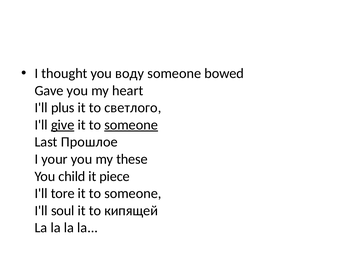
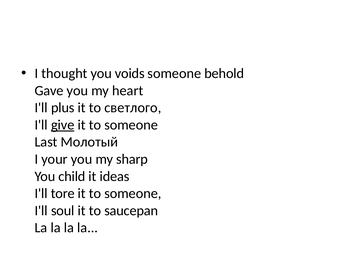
воду: воду -> voids
bowed: bowed -> behold
someone at (131, 125) underline: present -> none
Прошлое: Прошлое -> Молотый
these: these -> sharp
piece: piece -> ideas
кипящей: кипящей -> saucepan
